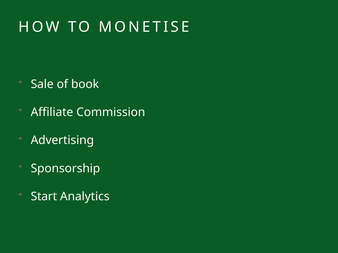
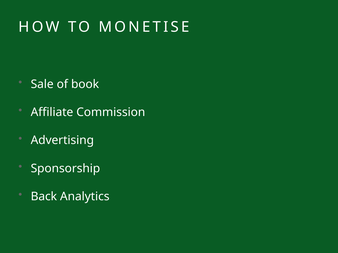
Start: Start -> Back
